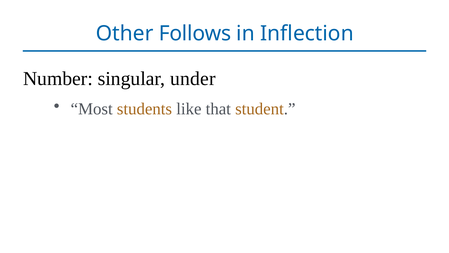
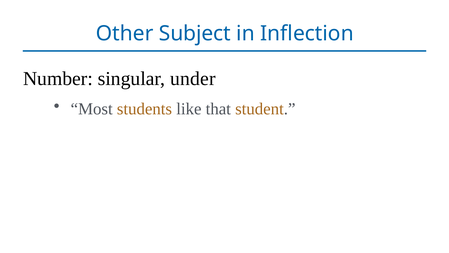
Follows: Follows -> Subject
